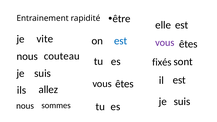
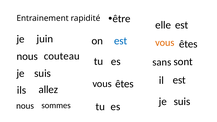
vite: vite -> juin
vous at (165, 43) colour: purple -> orange
fixés: fixés -> sans
